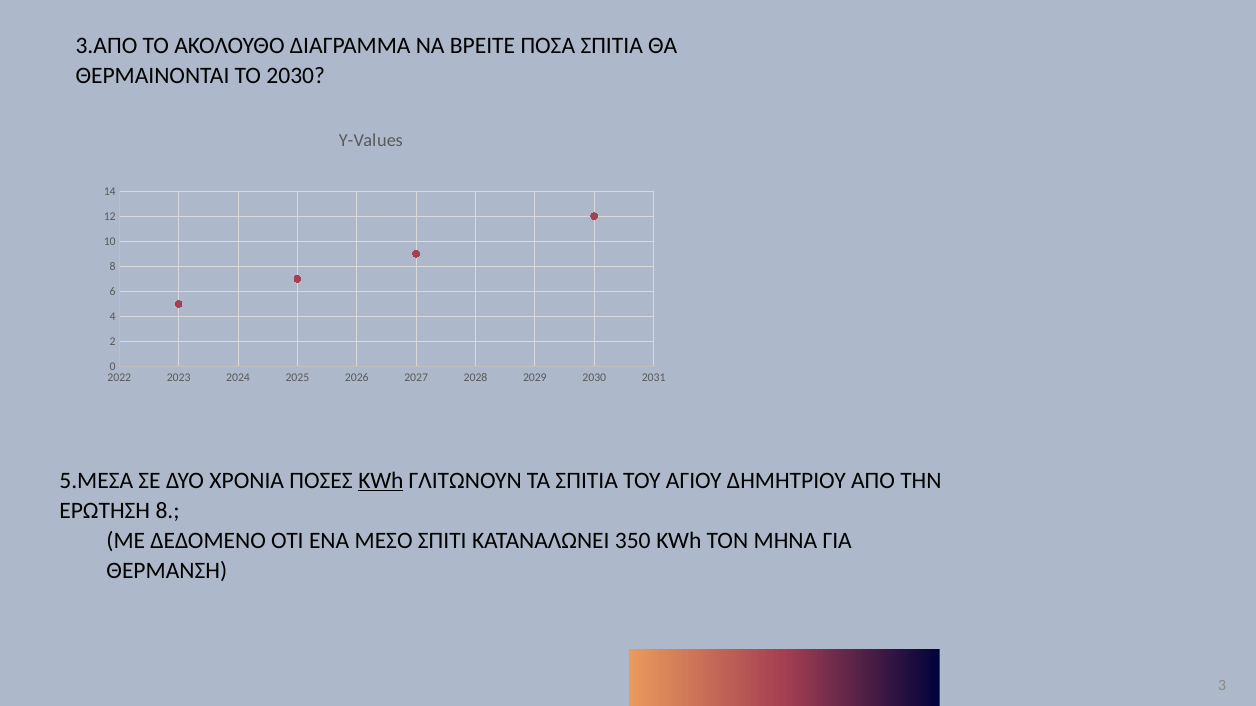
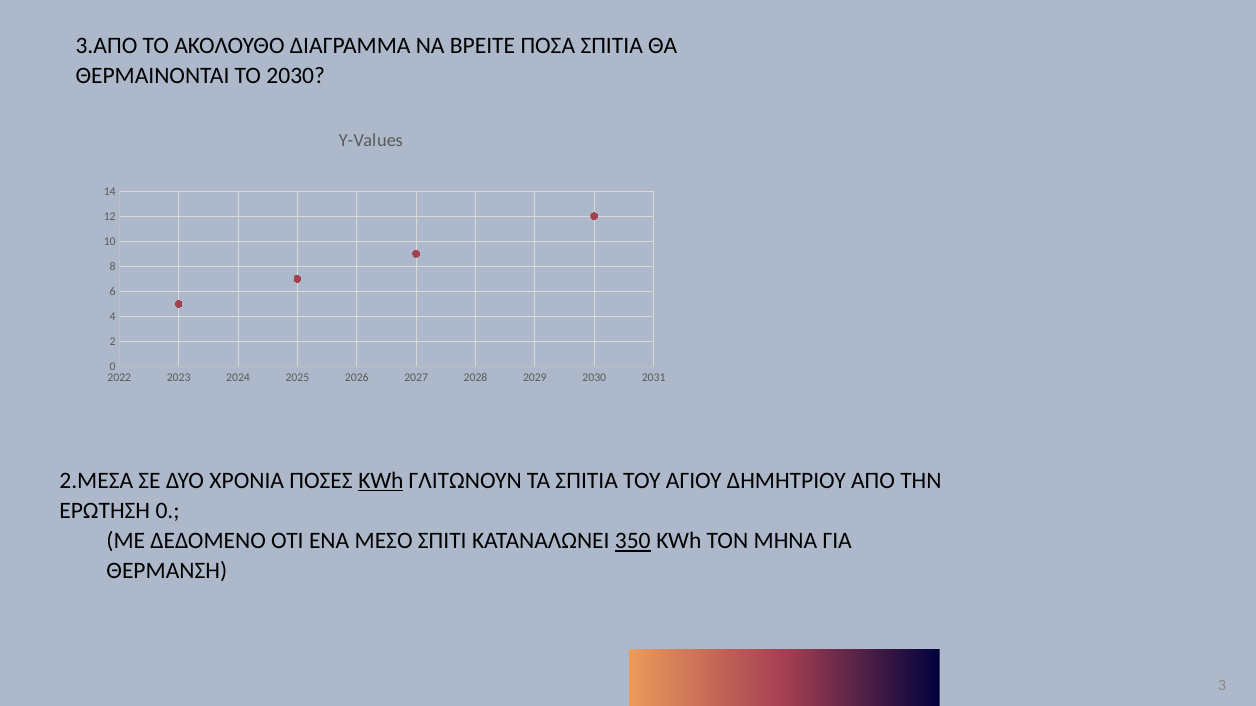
5.ΜΕΣΑ: 5.ΜΕΣΑ -> 2.ΜΕΣΑ
ΕΡΩΤΗΣΗ 8: 8 -> 0
350 underline: none -> present
